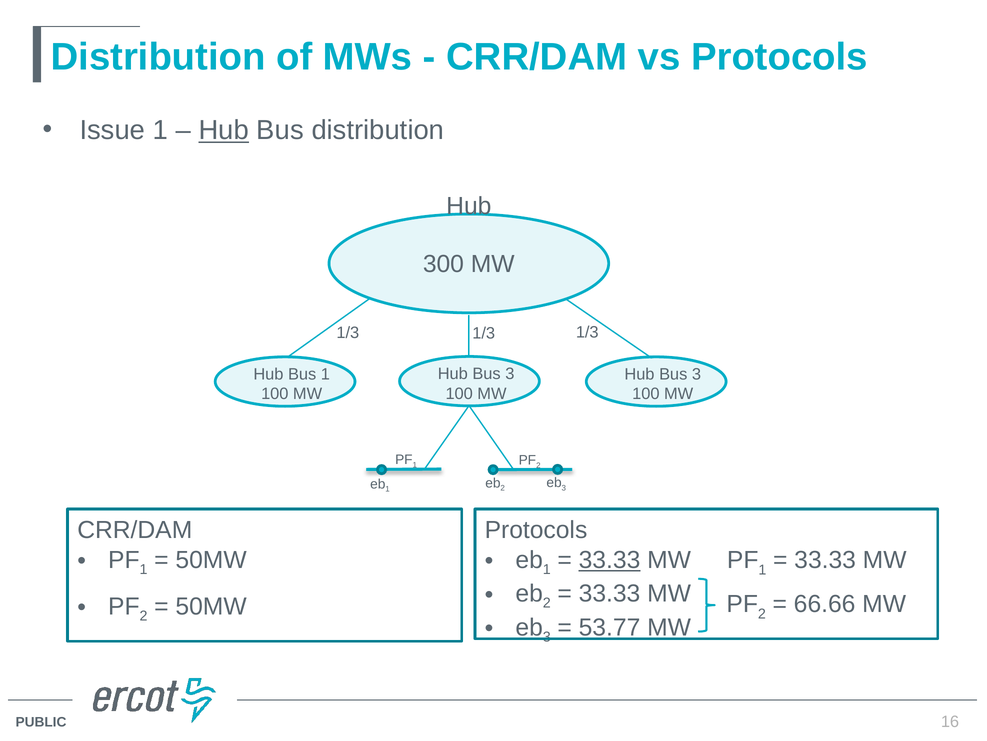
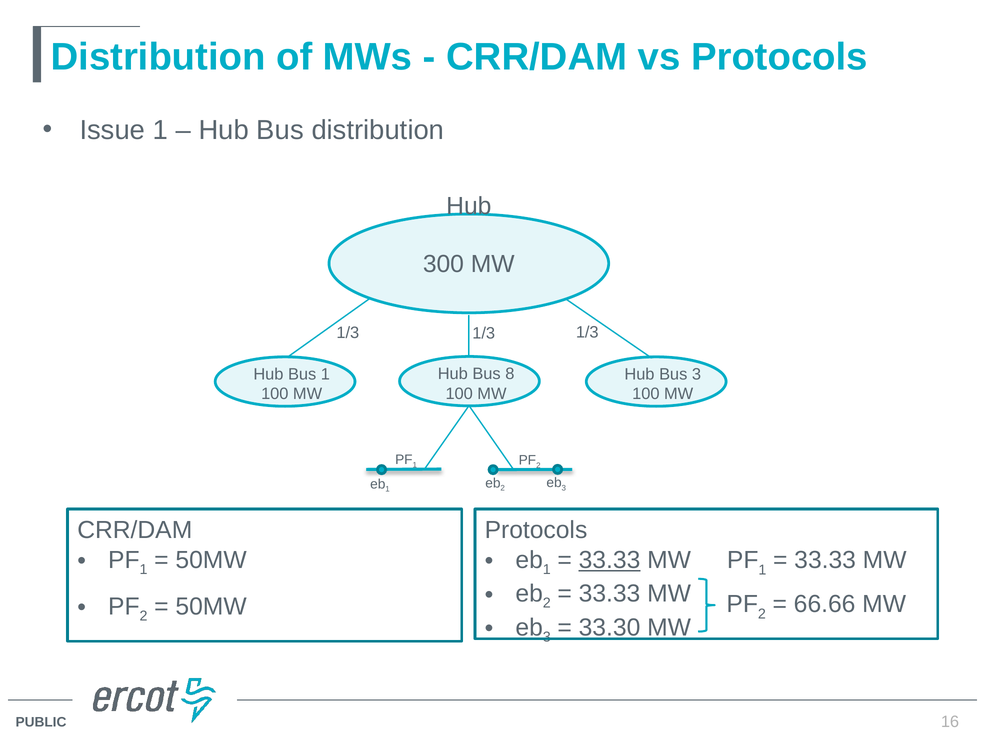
Hub at (224, 130) underline: present -> none
3 at (510, 373): 3 -> 8
53.77: 53.77 -> 33.30
